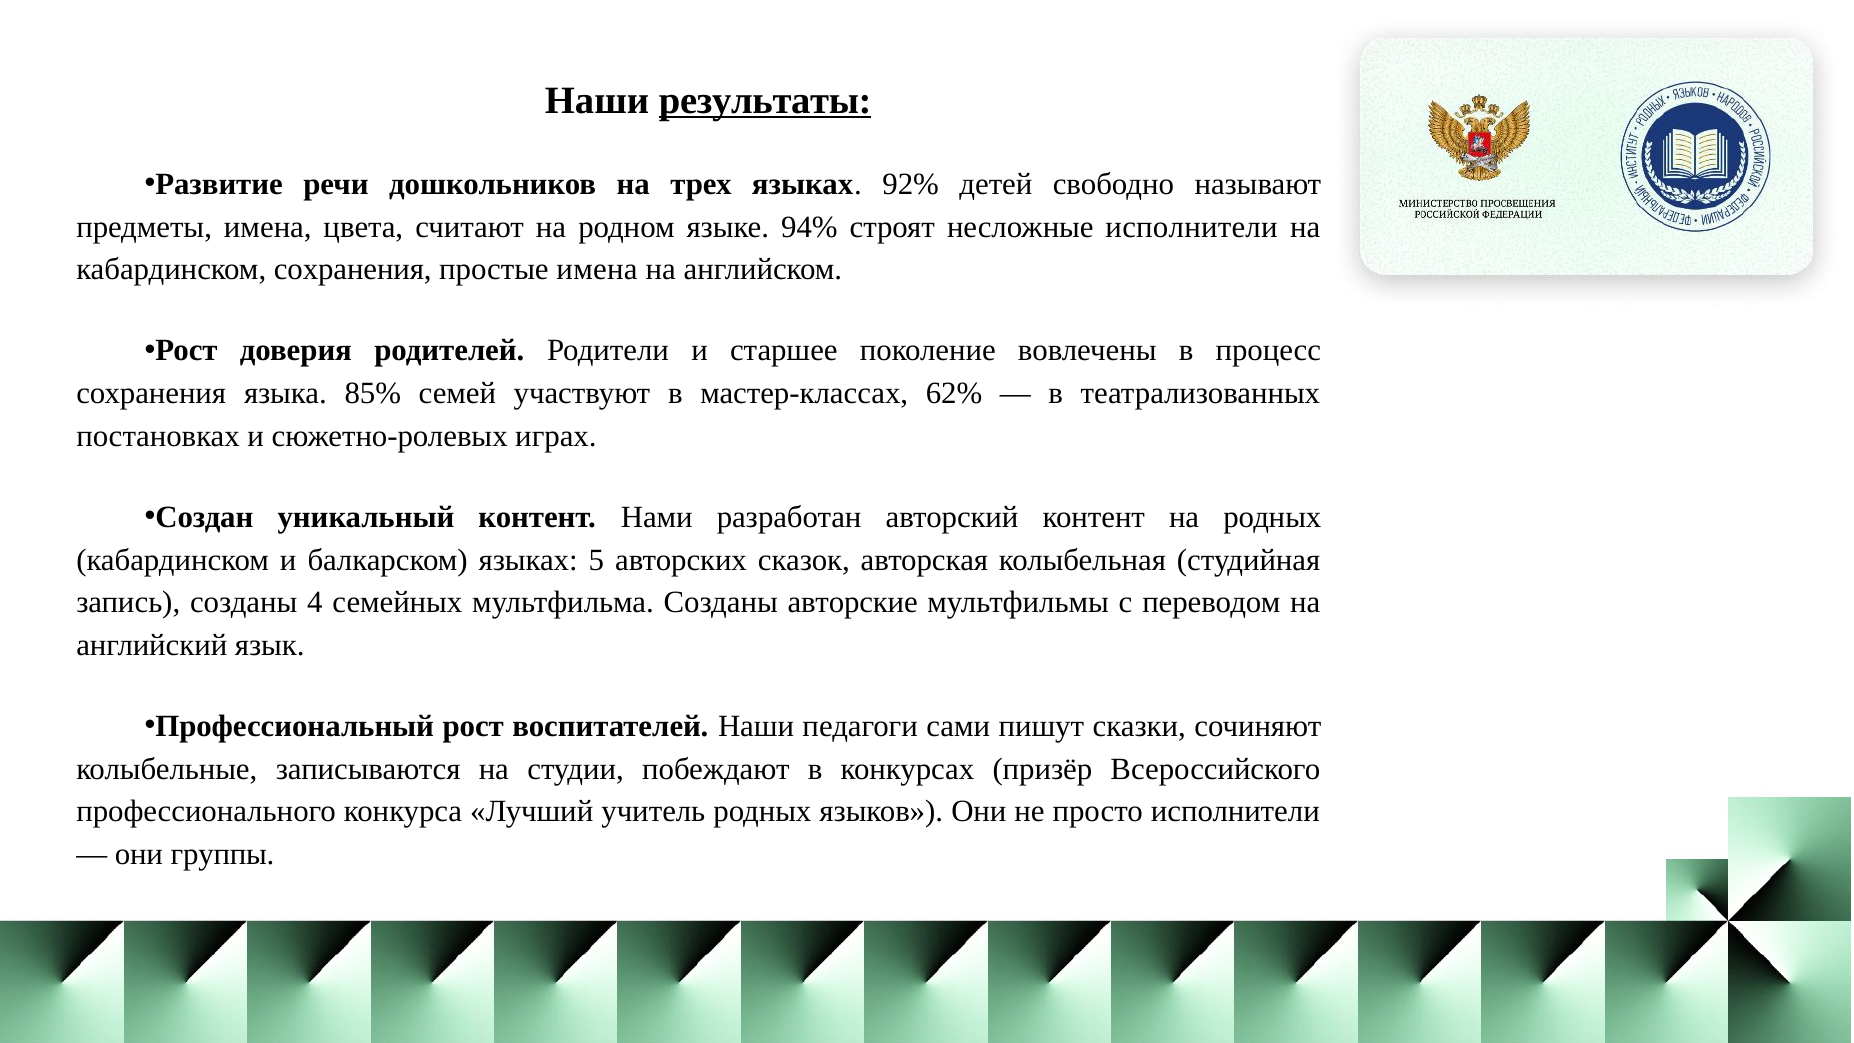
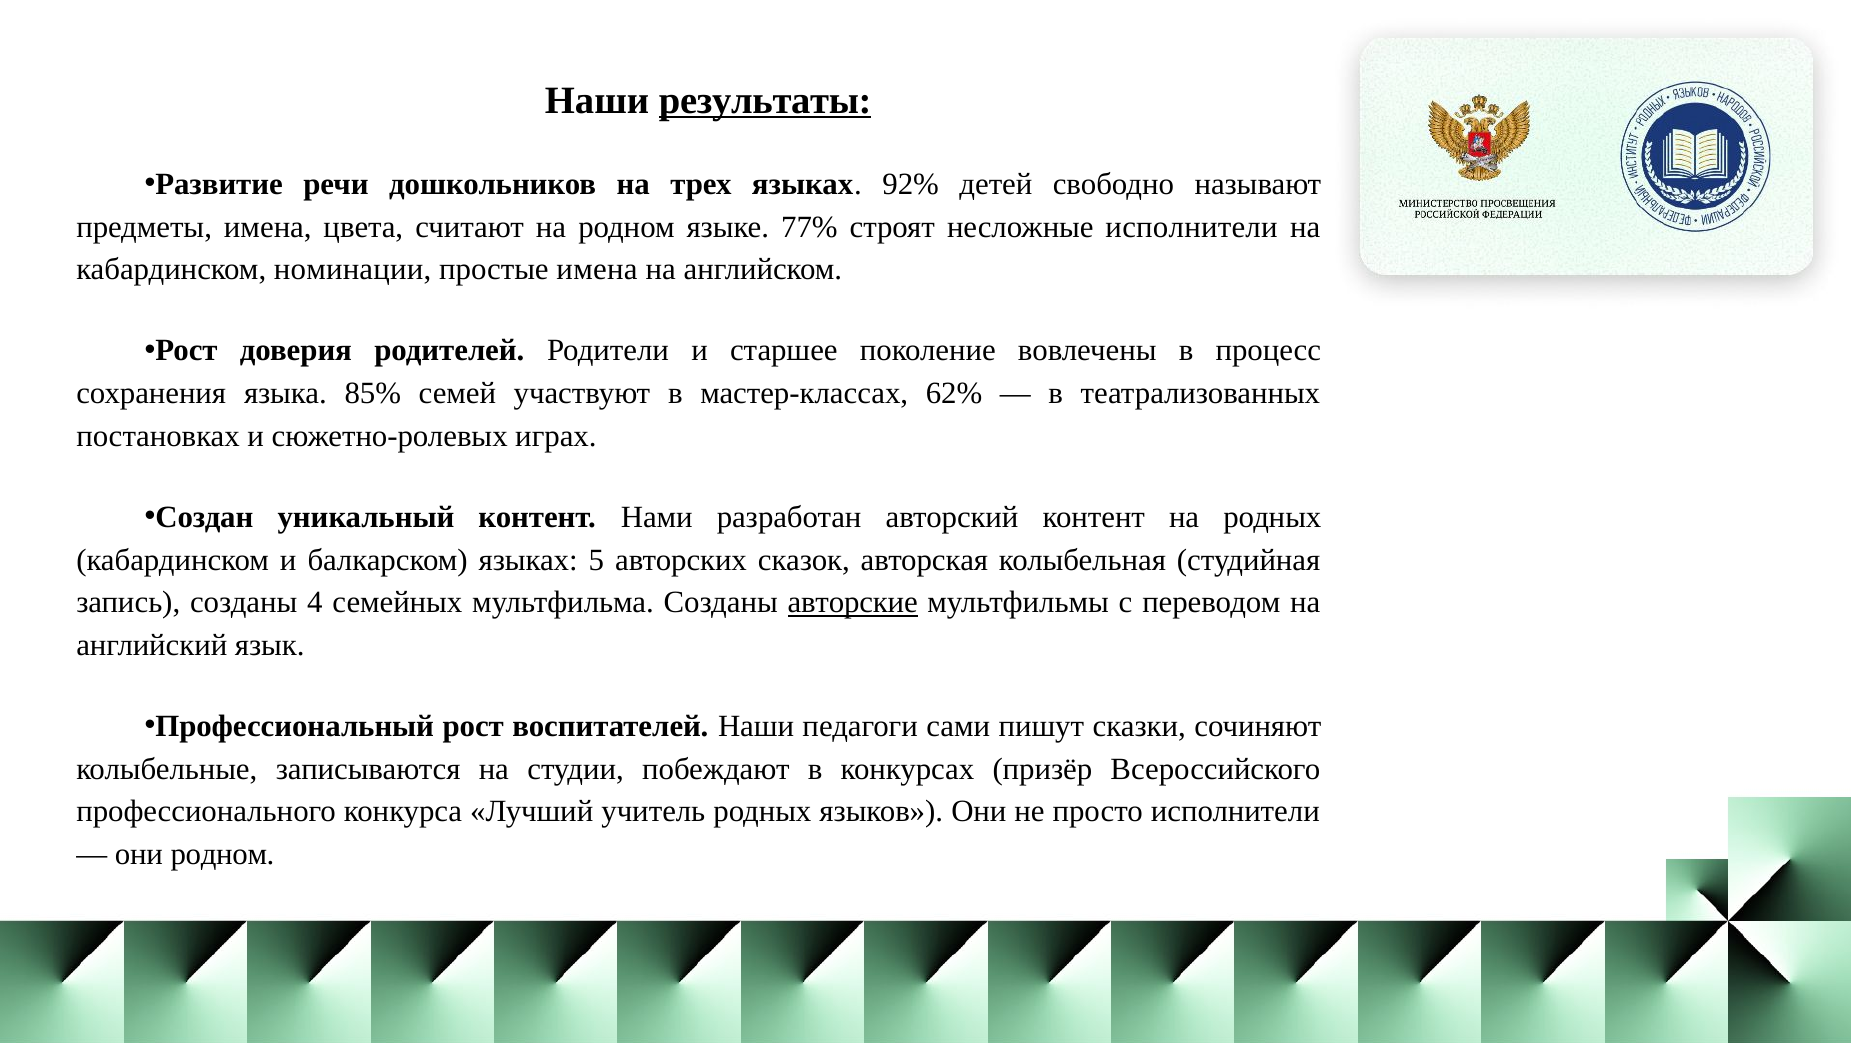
94%: 94% -> 77%
кабардинском сохранения: сохранения -> номинации
авторские underline: none -> present
они группы: группы -> родном
